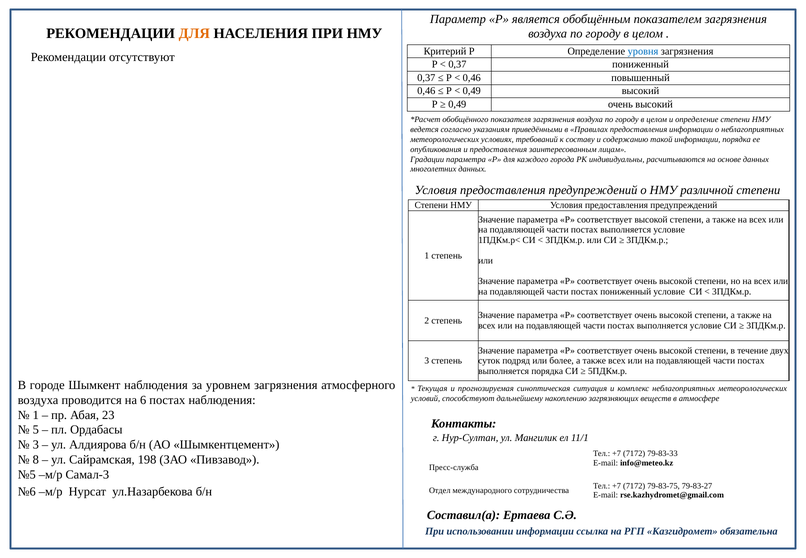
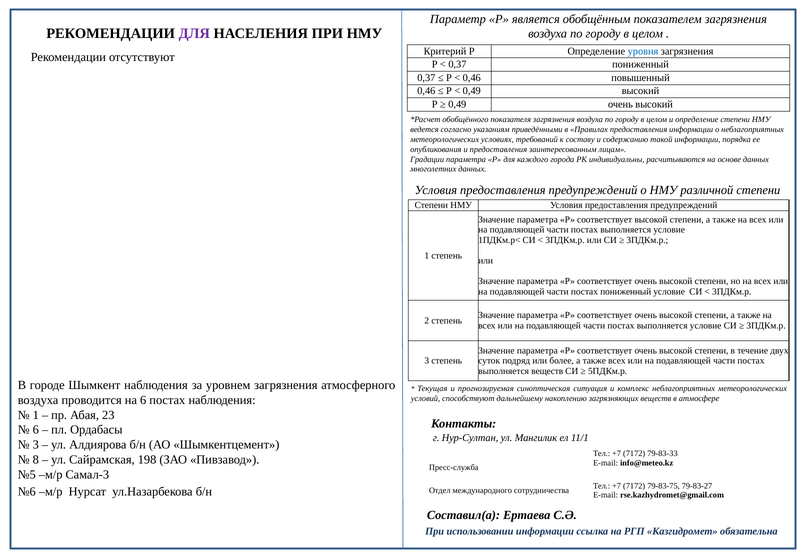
ДЛЯ at (194, 33) colour: orange -> purple
выполняется порядка: порядка -> веществ
5 at (36, 430): 5 -> 6
